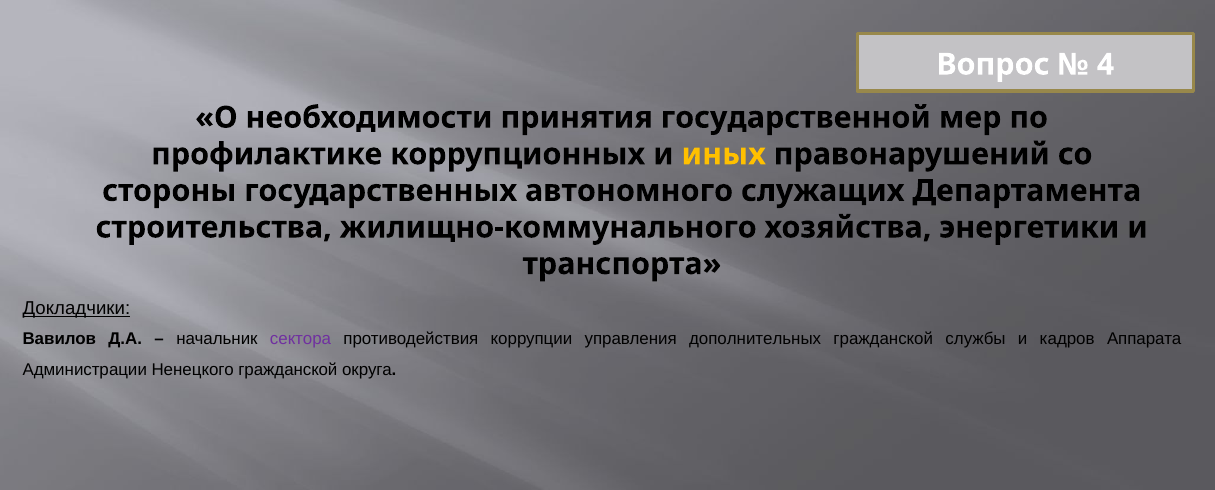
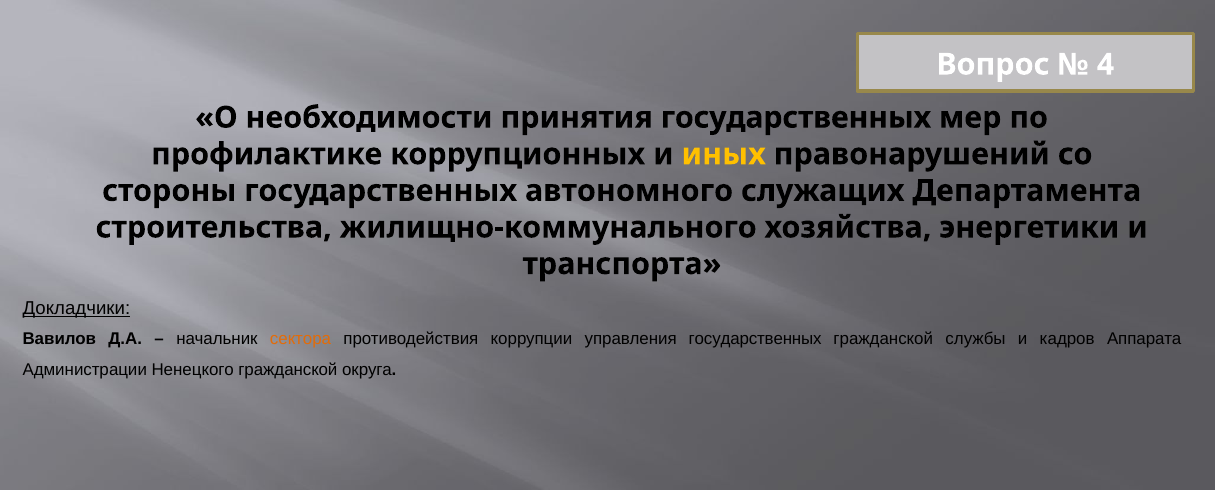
принятия государственной: государственной -> государственных
сектора colour: purple -> orange
управления дополнительных: дополнительных -> государственных
